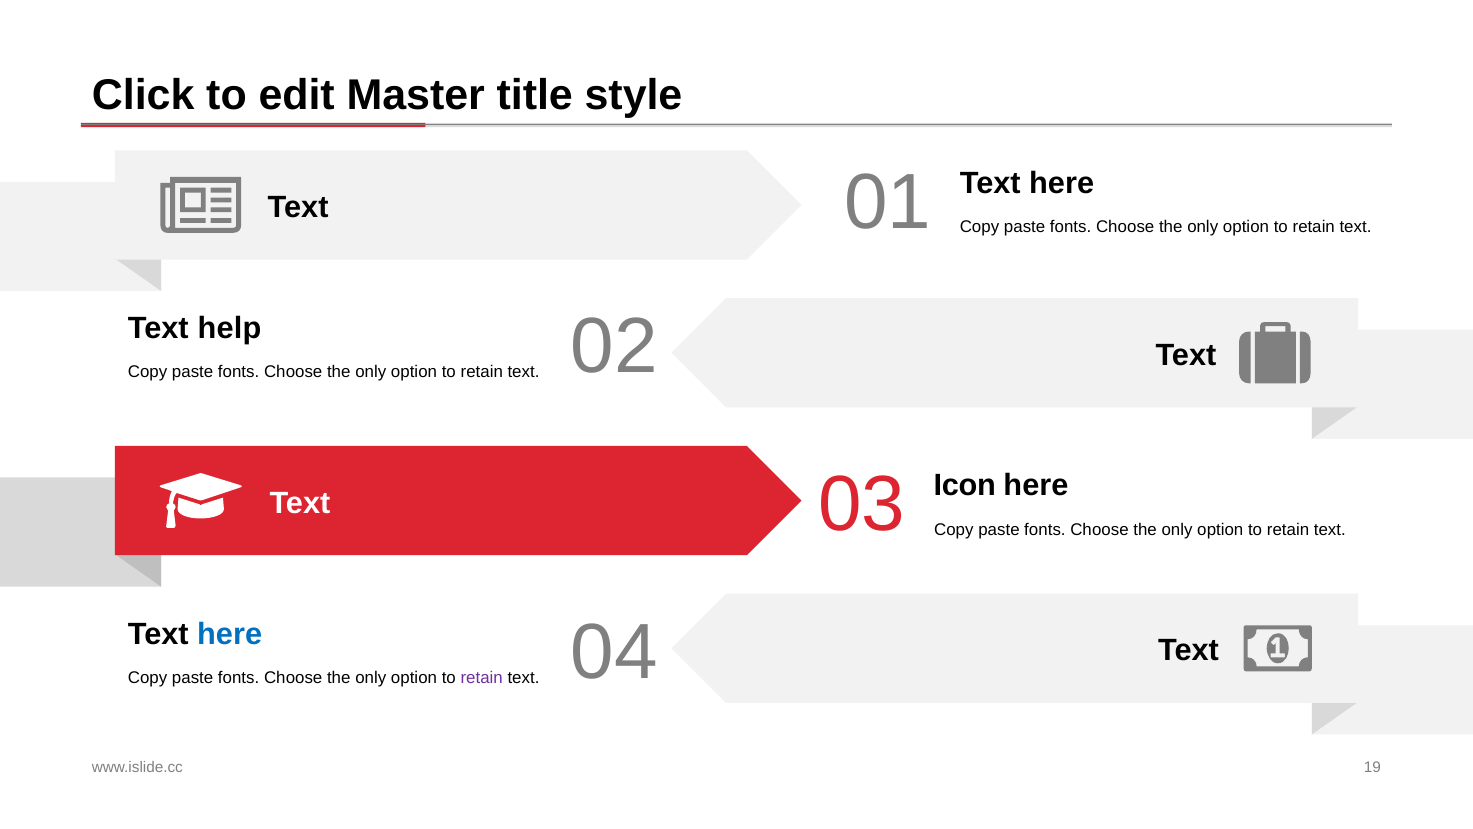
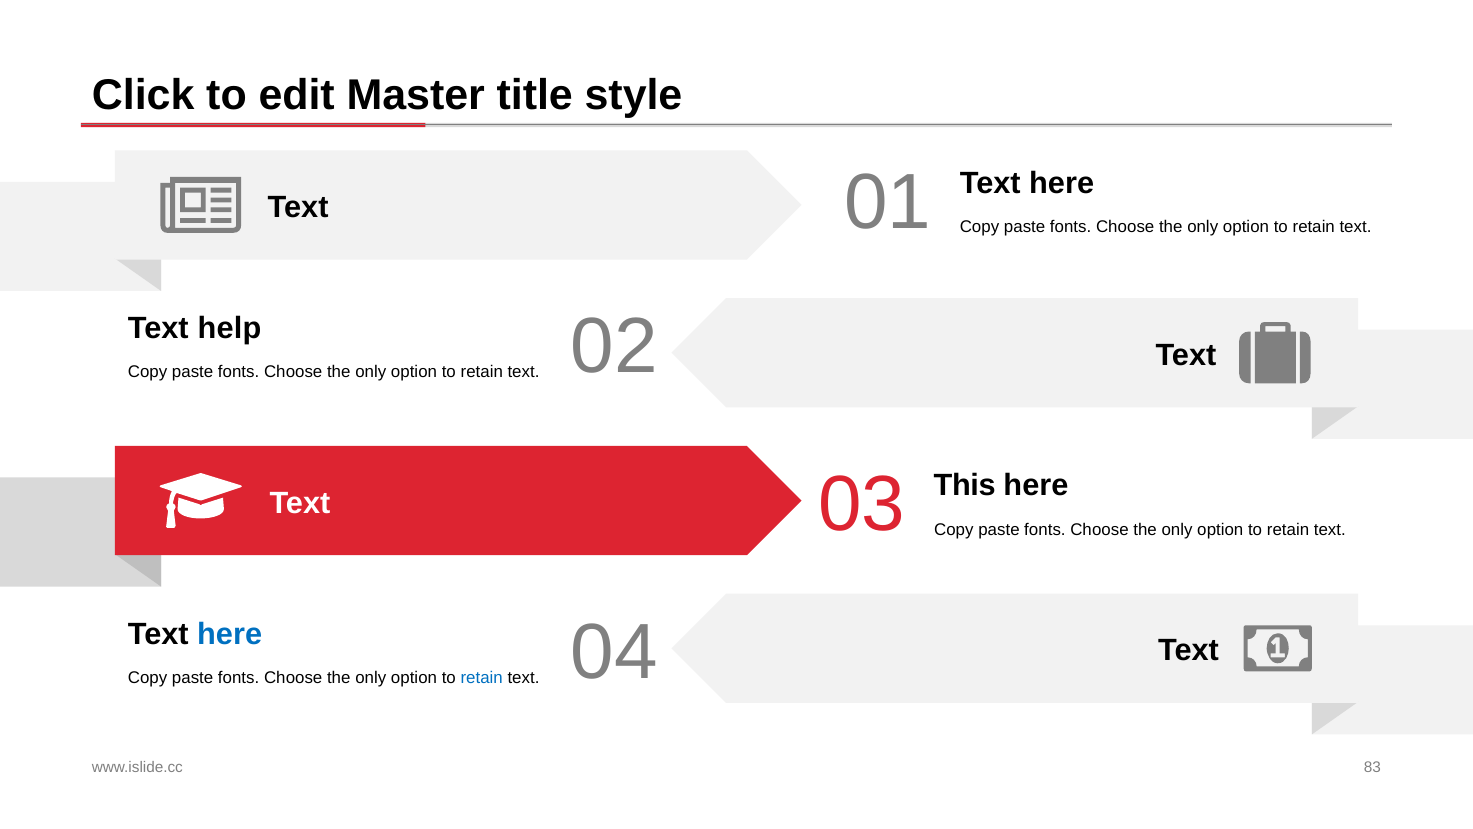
Icon: Icon -> This
retain at (482, 677) colour: purple -> blue
19: 19 -> 83
